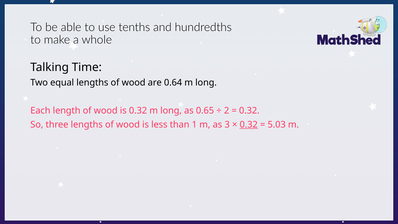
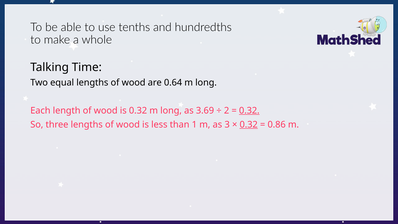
0.65: 0.65 -> 3.69
0.32 at (249, 111) underline: none -> present
5.03: 5.03 -> 0.86
